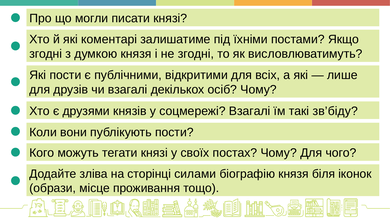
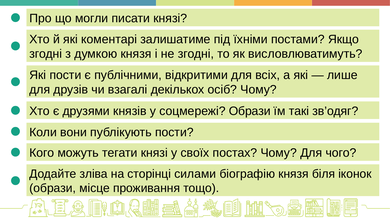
соцмережі Взагалі: Взагалі -> Образи
зв’біду: зв’біду -> зв’одяг
